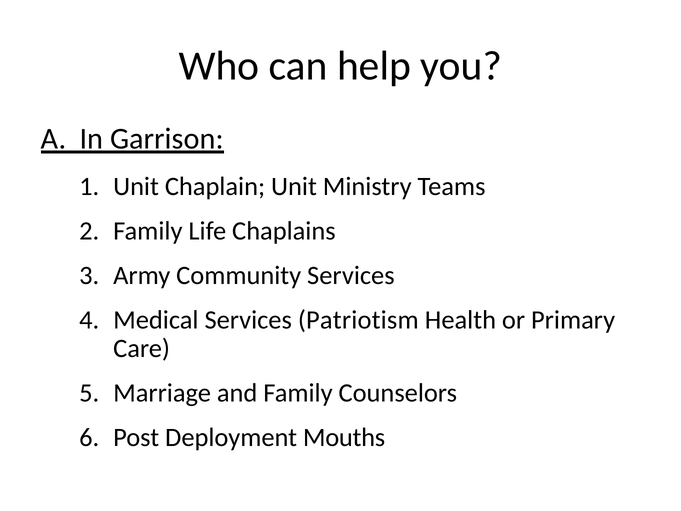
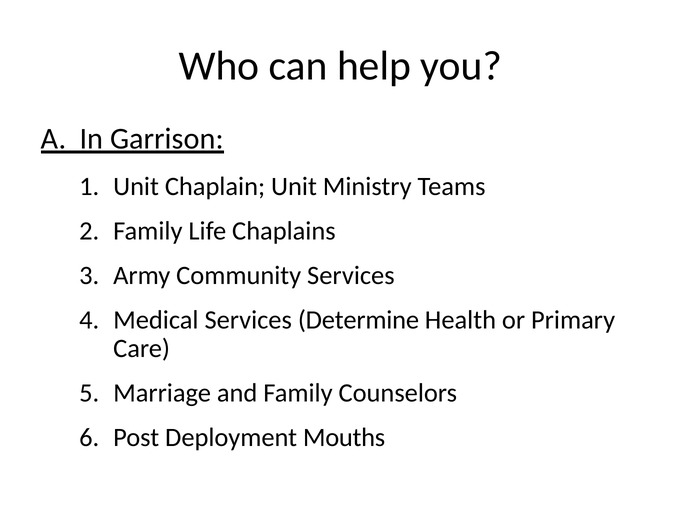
Patriotism: Patriotism -> Determine
